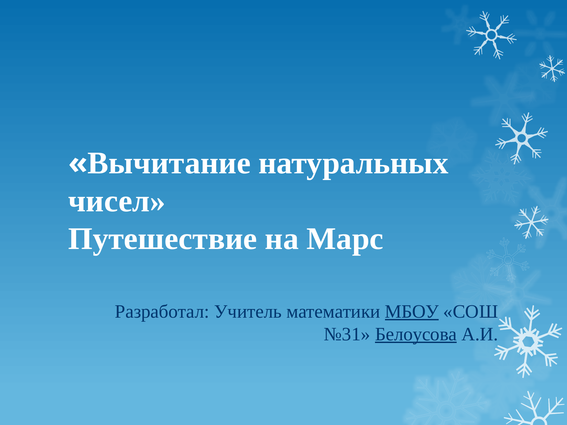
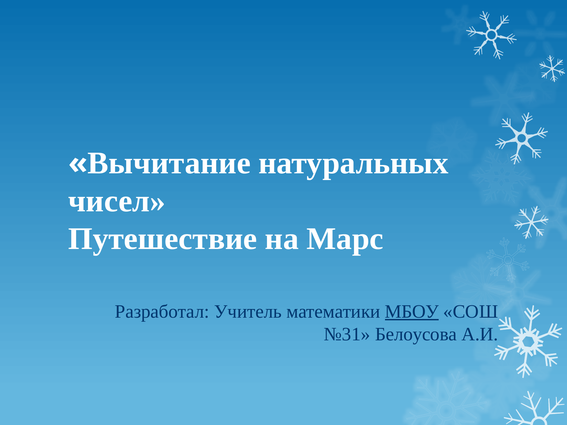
Белоусова underline: present -> none
